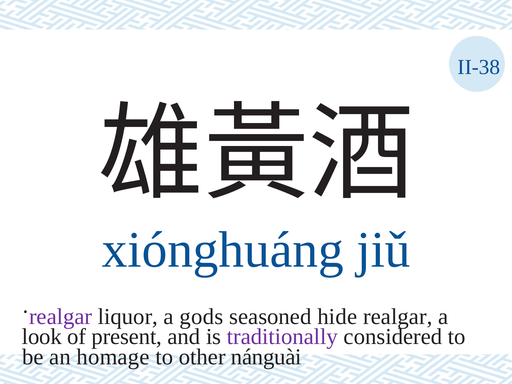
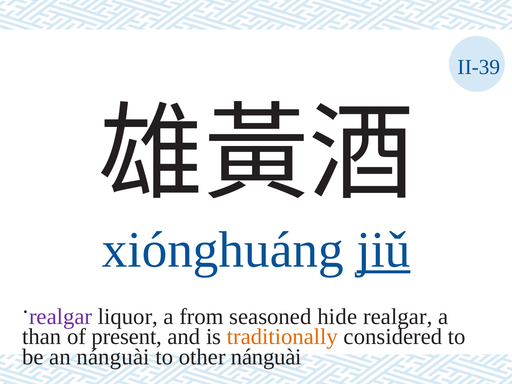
II-38: II-38 -> II-39
jiǔ underline: none -> present
gods: gods -> from
look: look -> than
traditionally colour: purple -> orange
an homage: homage -> nánguài
